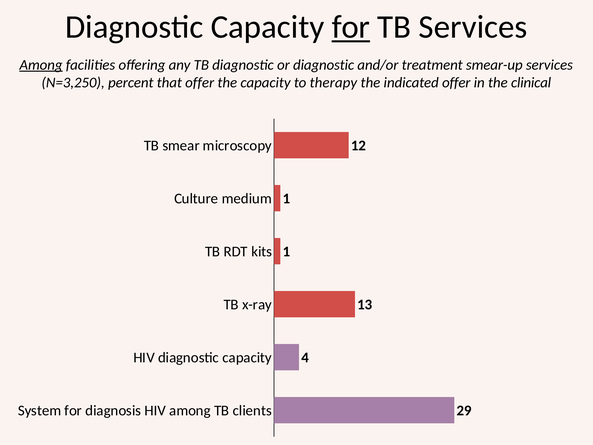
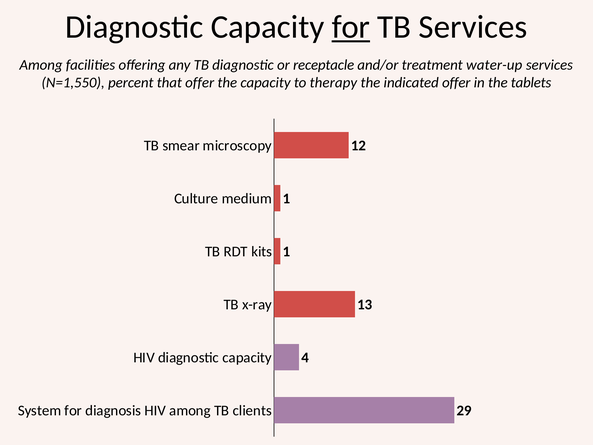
Among at (41, 65) underline: present -> none
or diagnostic: diagnostic -> receptacle
smear-up: smear-up -> water-up
N=3,250: N=3,250 -> N=1,550
clinical: clinical -> tablets
